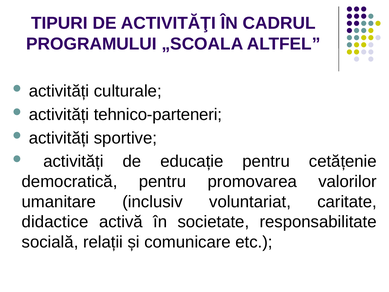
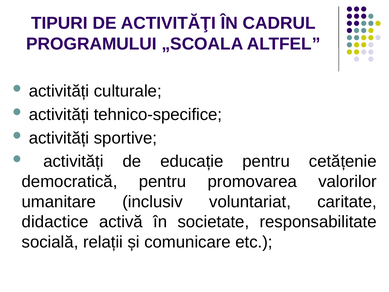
tehnico-parteneri: tehnico-parteneri -> tehnico-specifice
